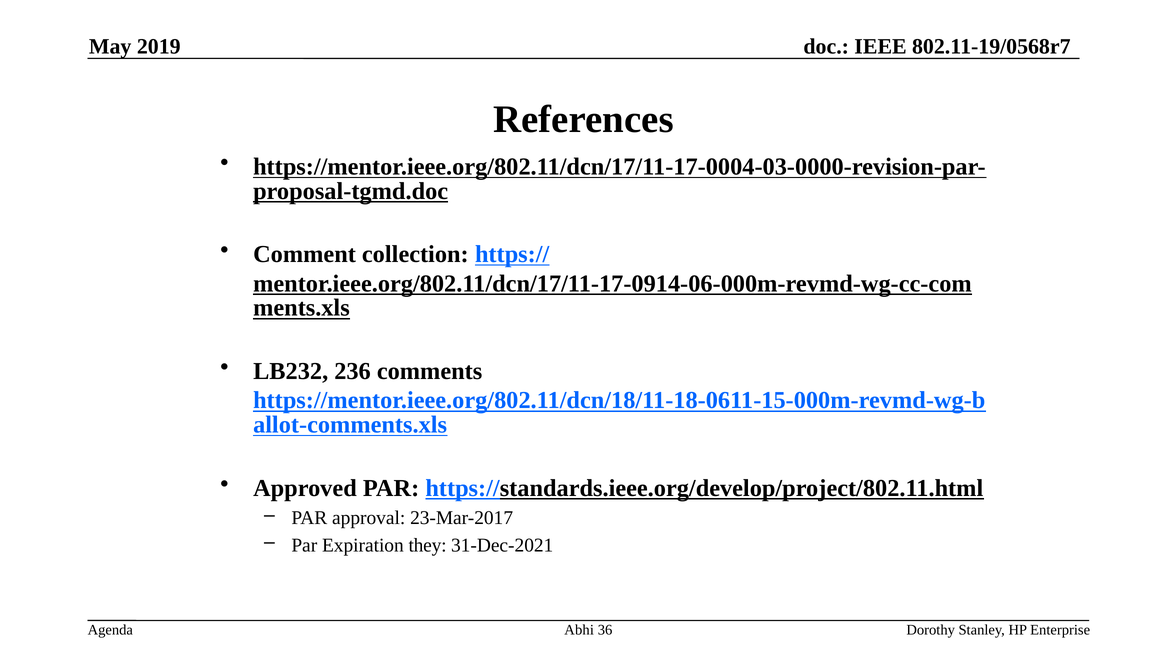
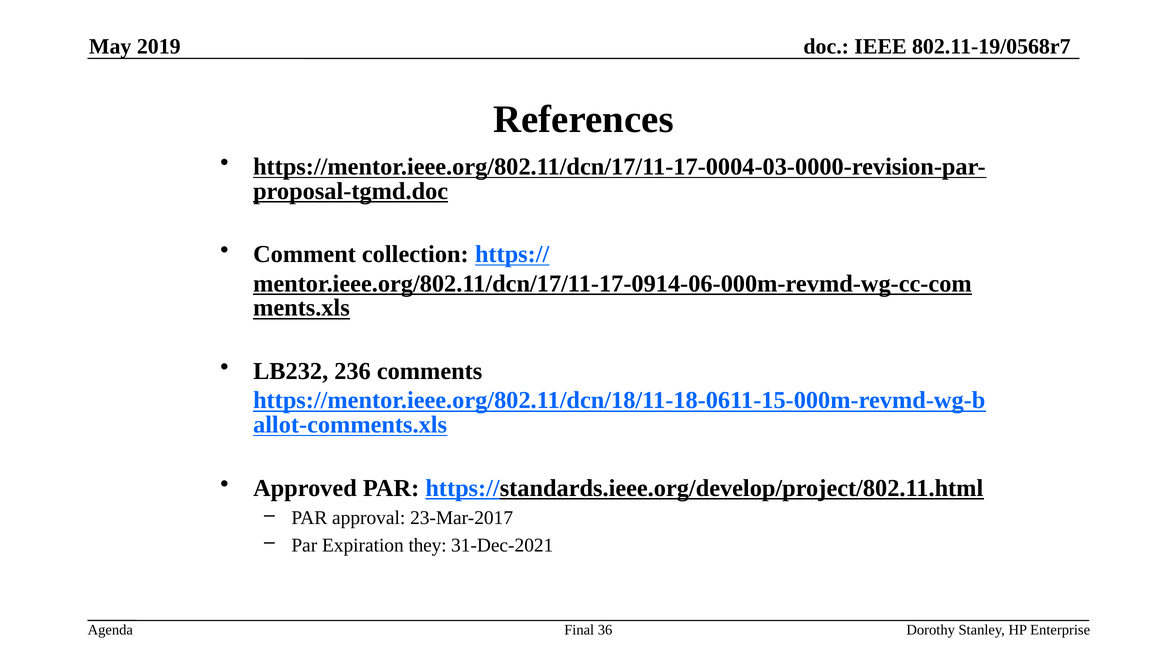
Abhi: Abhi -> Final
